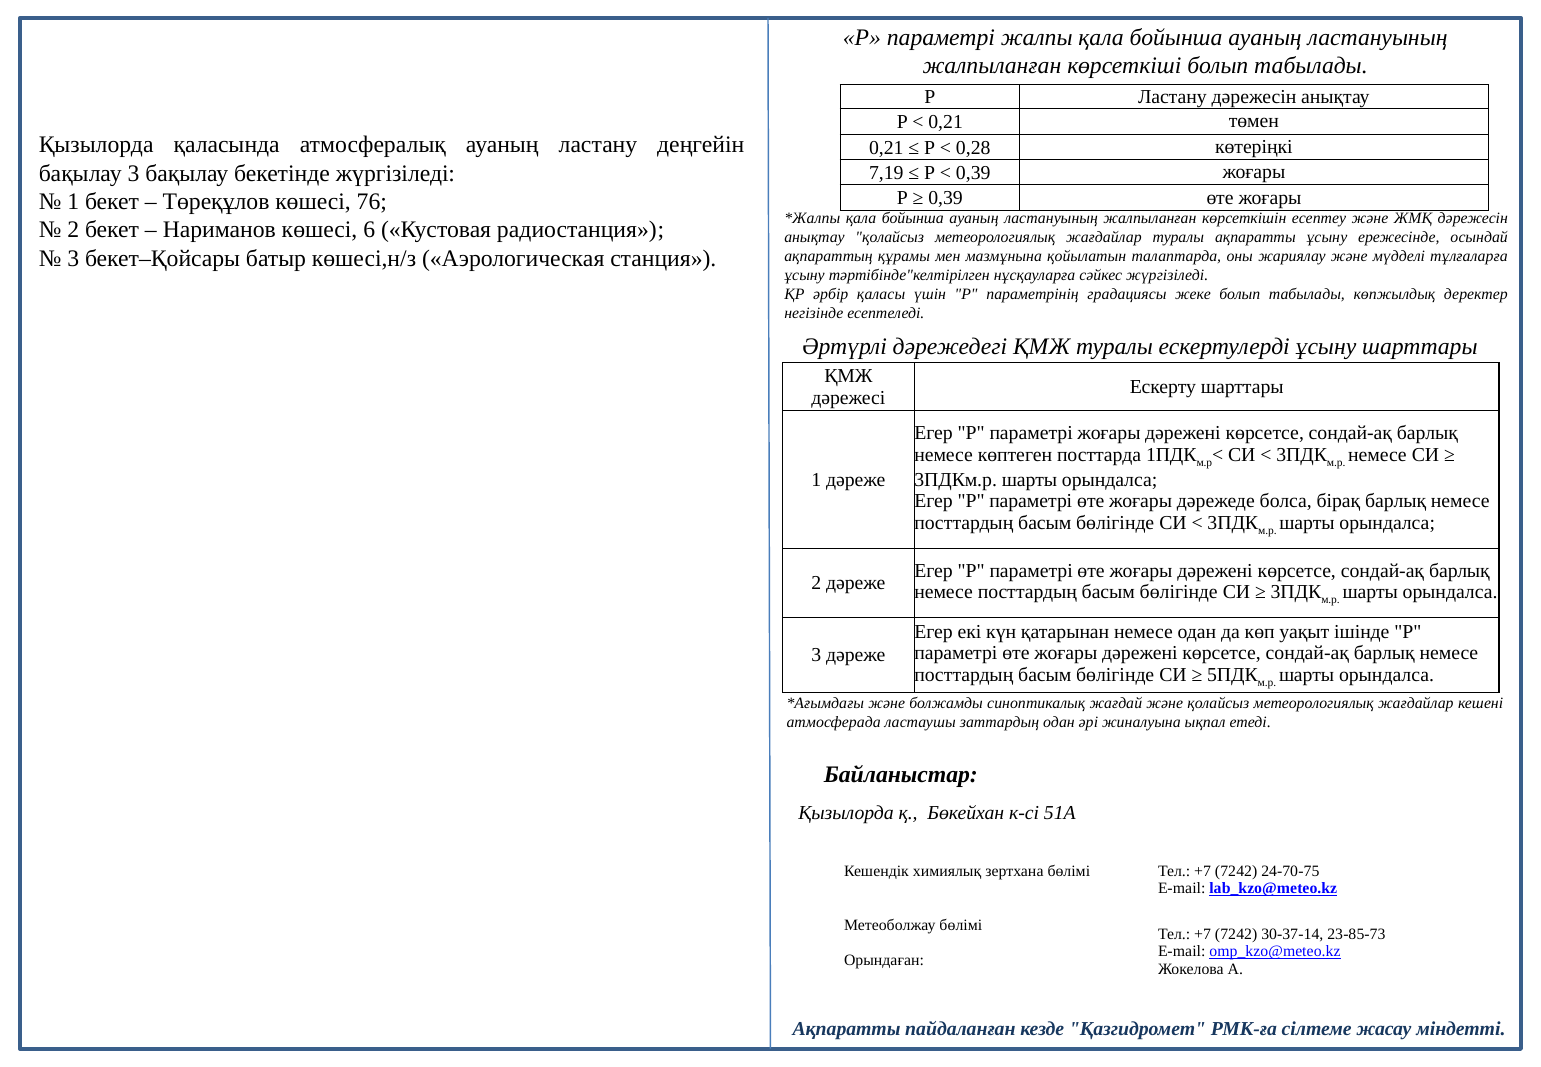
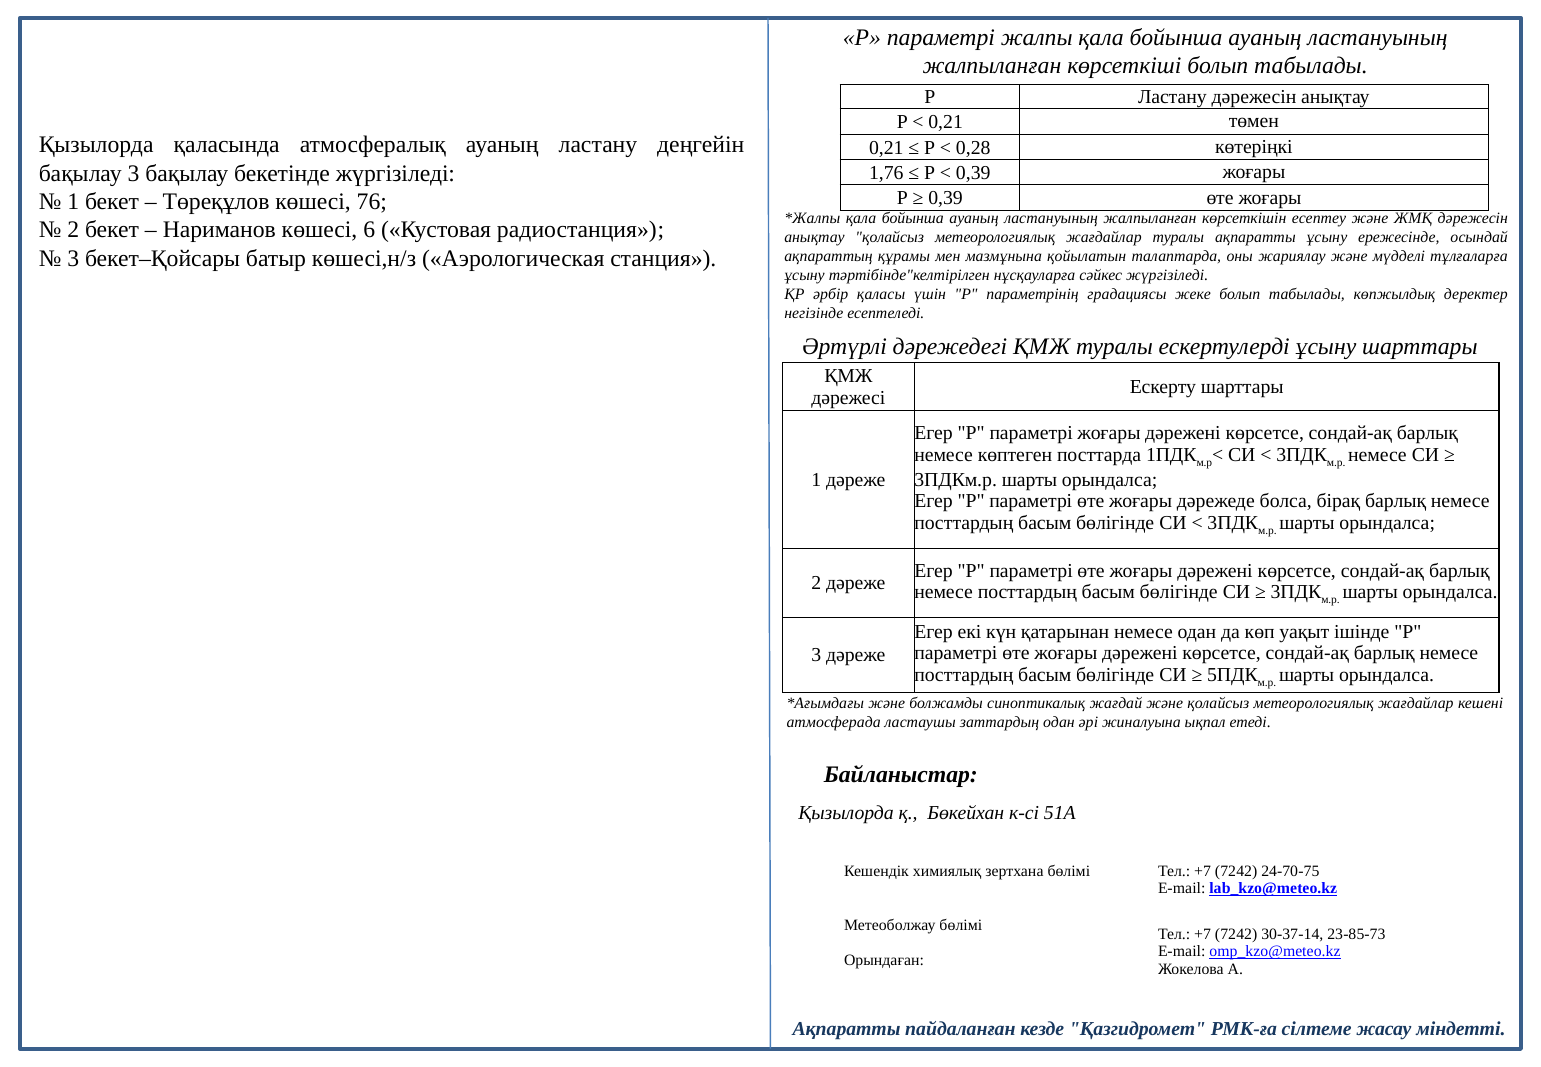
7,19: 7,19 -> 1,76
